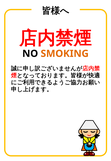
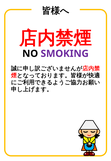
SMOKING colour: orange -> purple
